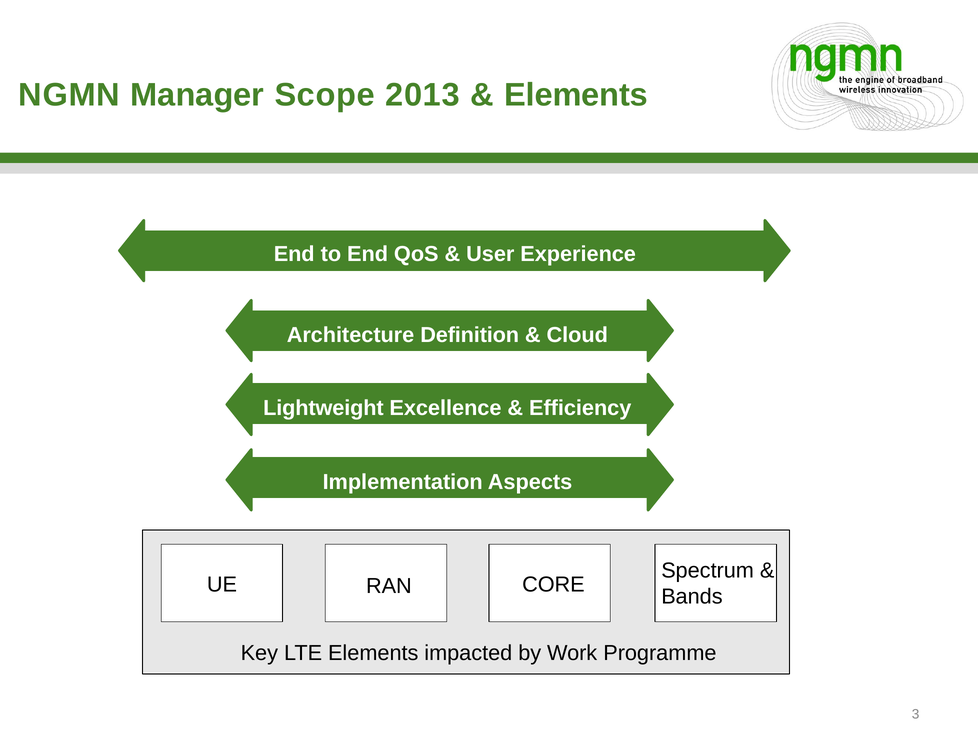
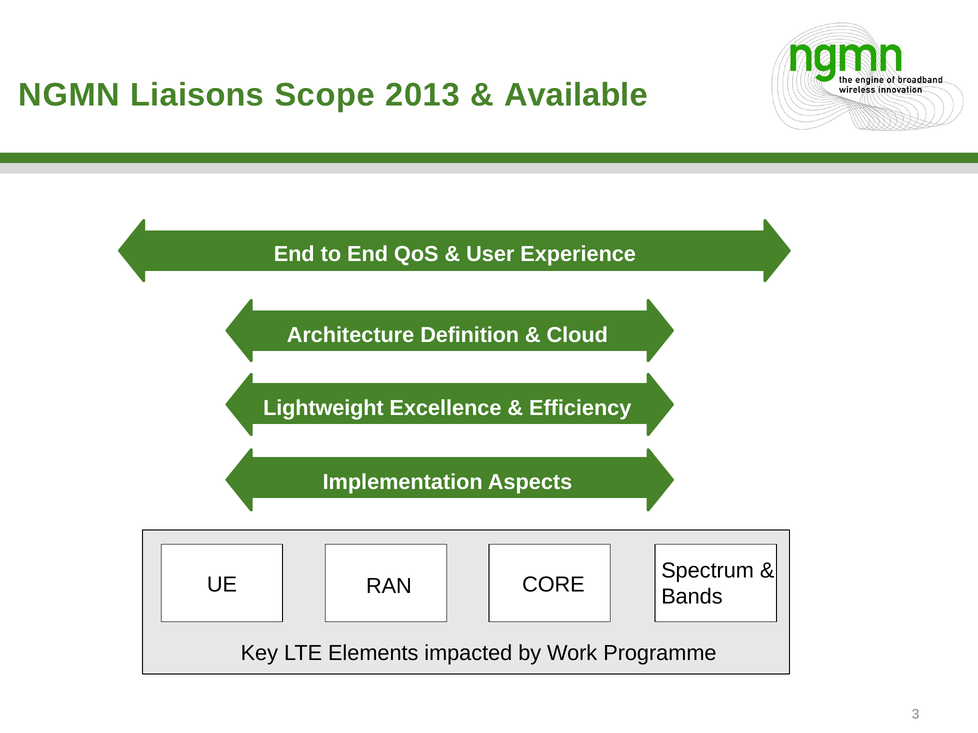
Manager: Manager -> Liaisons
Elements at (576, 95): Elements -> Available
